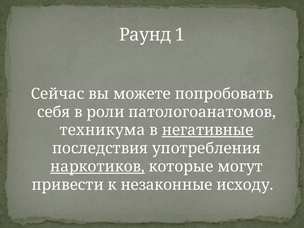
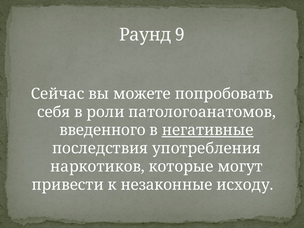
1: 1 -> 9
техникума: техникума -> введенного
наркотиков underline: present -> none
